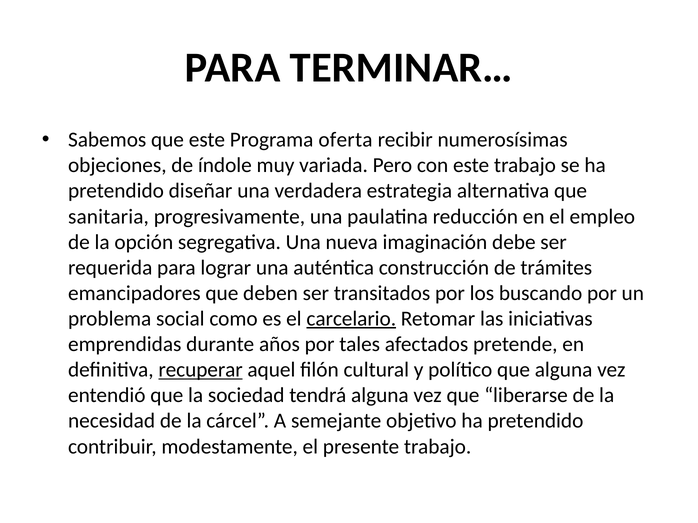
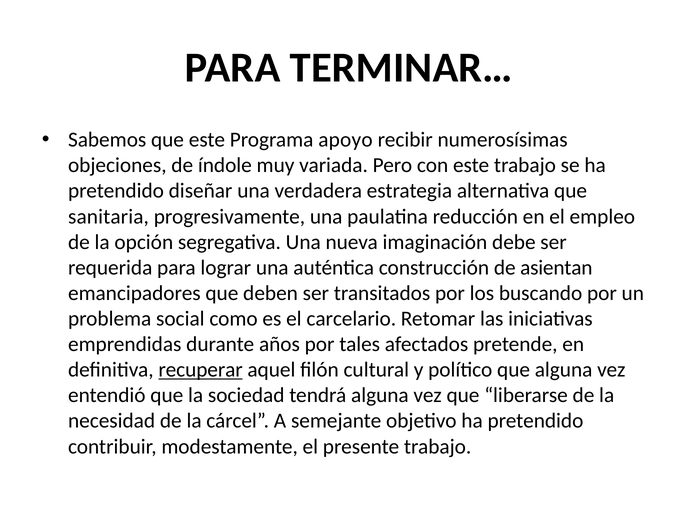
oferta: oferta -> apoyo
trámites: trámites -> asientan
carcelario underline: present -> none
